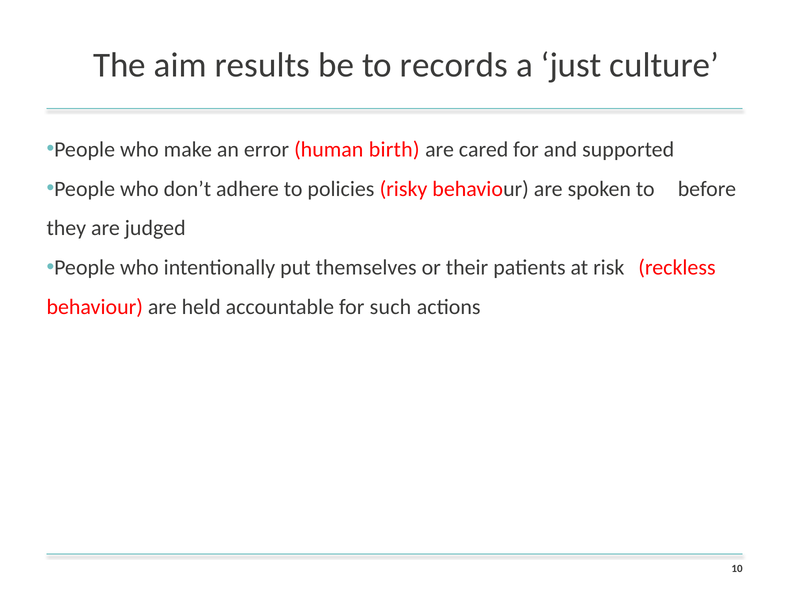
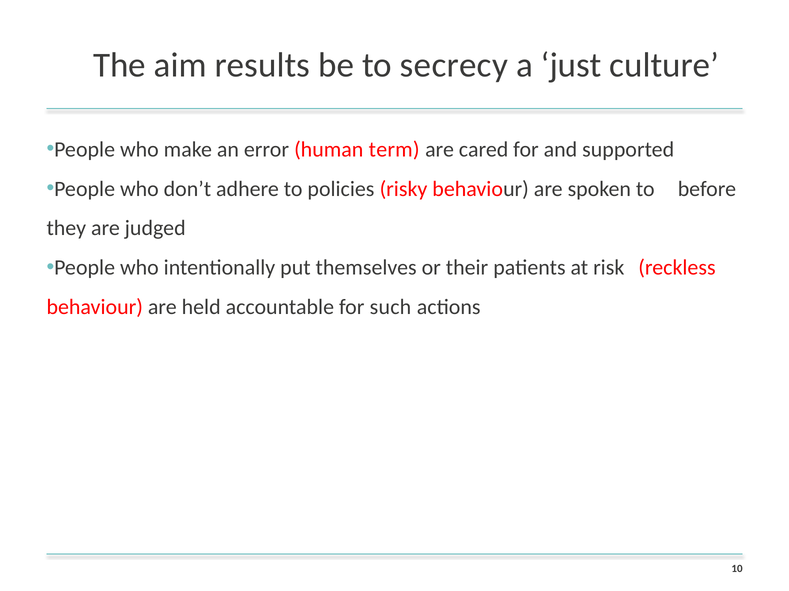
records: records -> secrecy
birth: birth -> term
